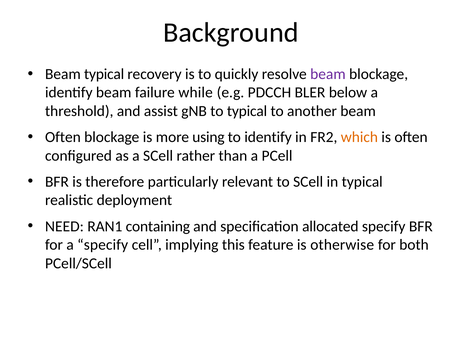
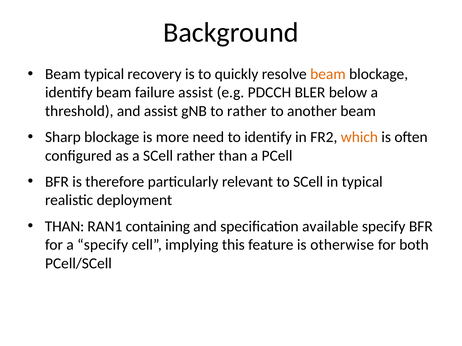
beam at (328, 74) colour: purple -> orange
failure while: while -> assist
to typical: typical -> rather
Often at (63, 137): Often -> Sharp
using: using -> need
NEED at (64, 227): NEED -> THAN
allocated: allocated -> available
